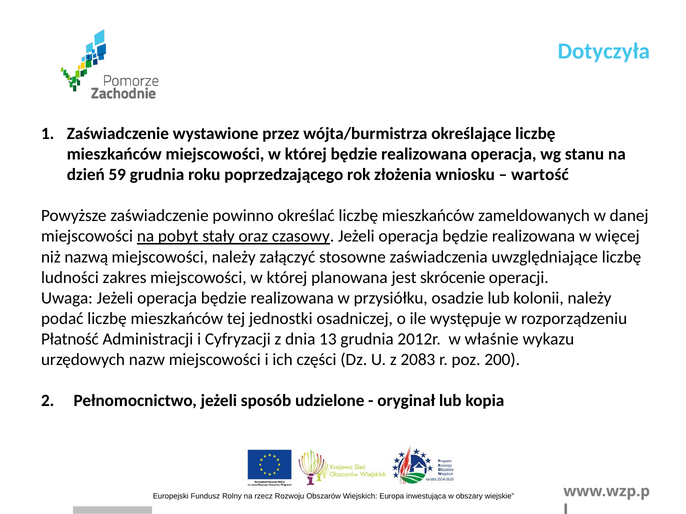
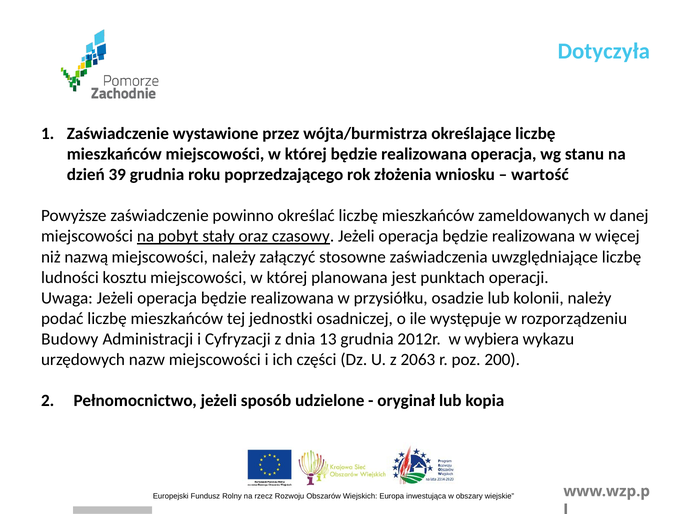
59: 59 -> 39
zakres: zakres -> kosztu
skrócenie: skrócenie -> punktach
Płatność: Płatność -> Budowy
właśnie: właśnie -> wybiera
2083: 2083 -> 2063
